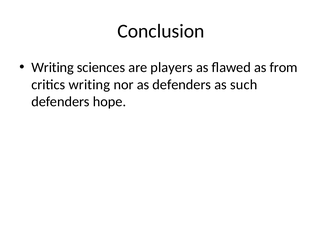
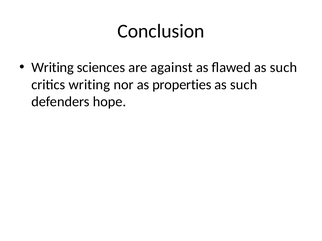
players: players -> against
flawed as from: from -> such
as defenders: defenders -> properties
